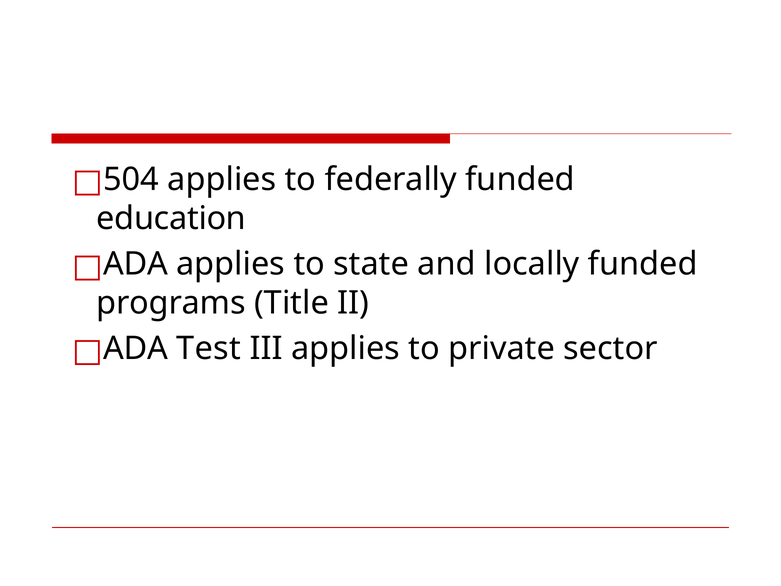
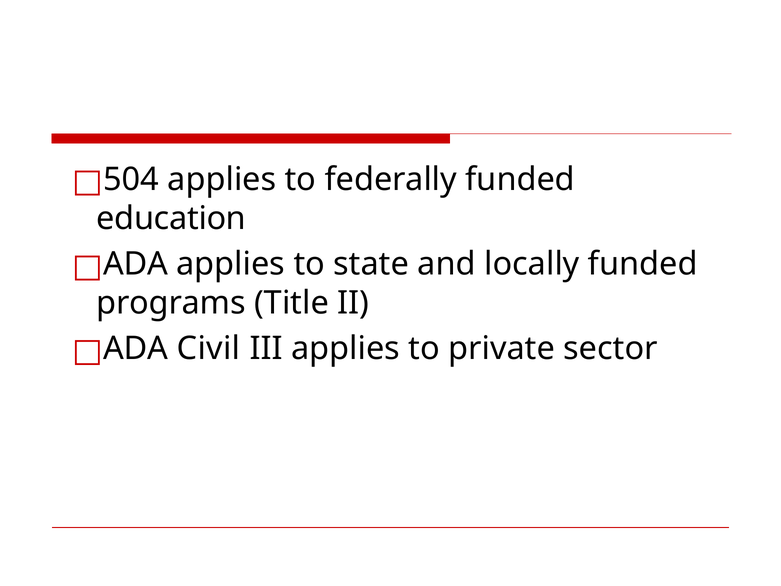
Test: Test -> Civil
